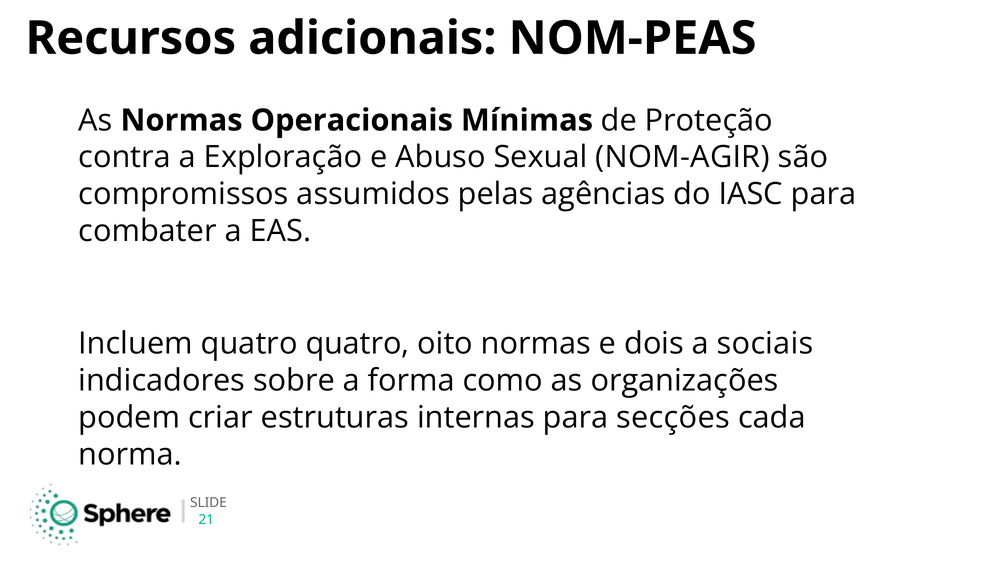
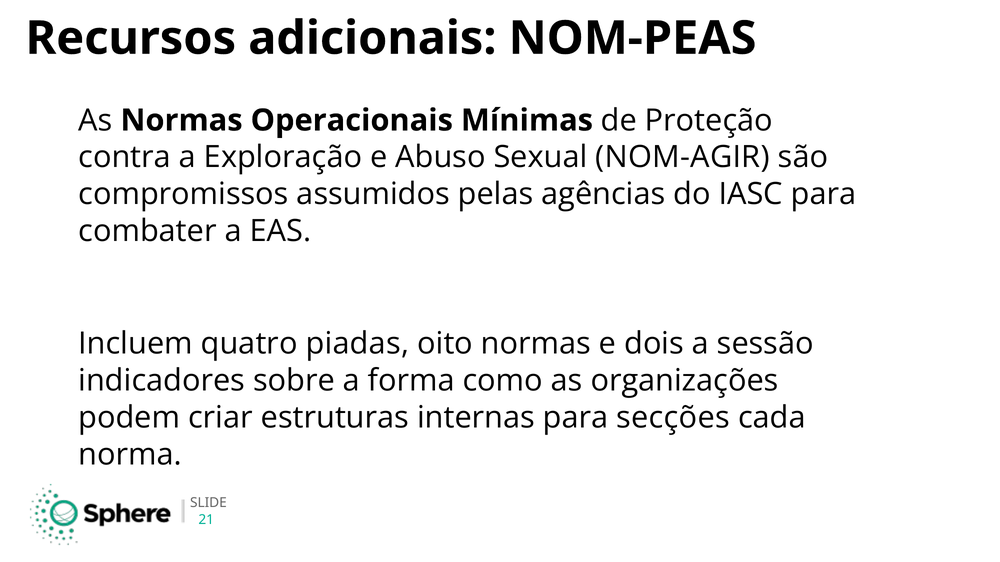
quatro quatro: quatro -> piadas
sociais: sociais -> sessão
